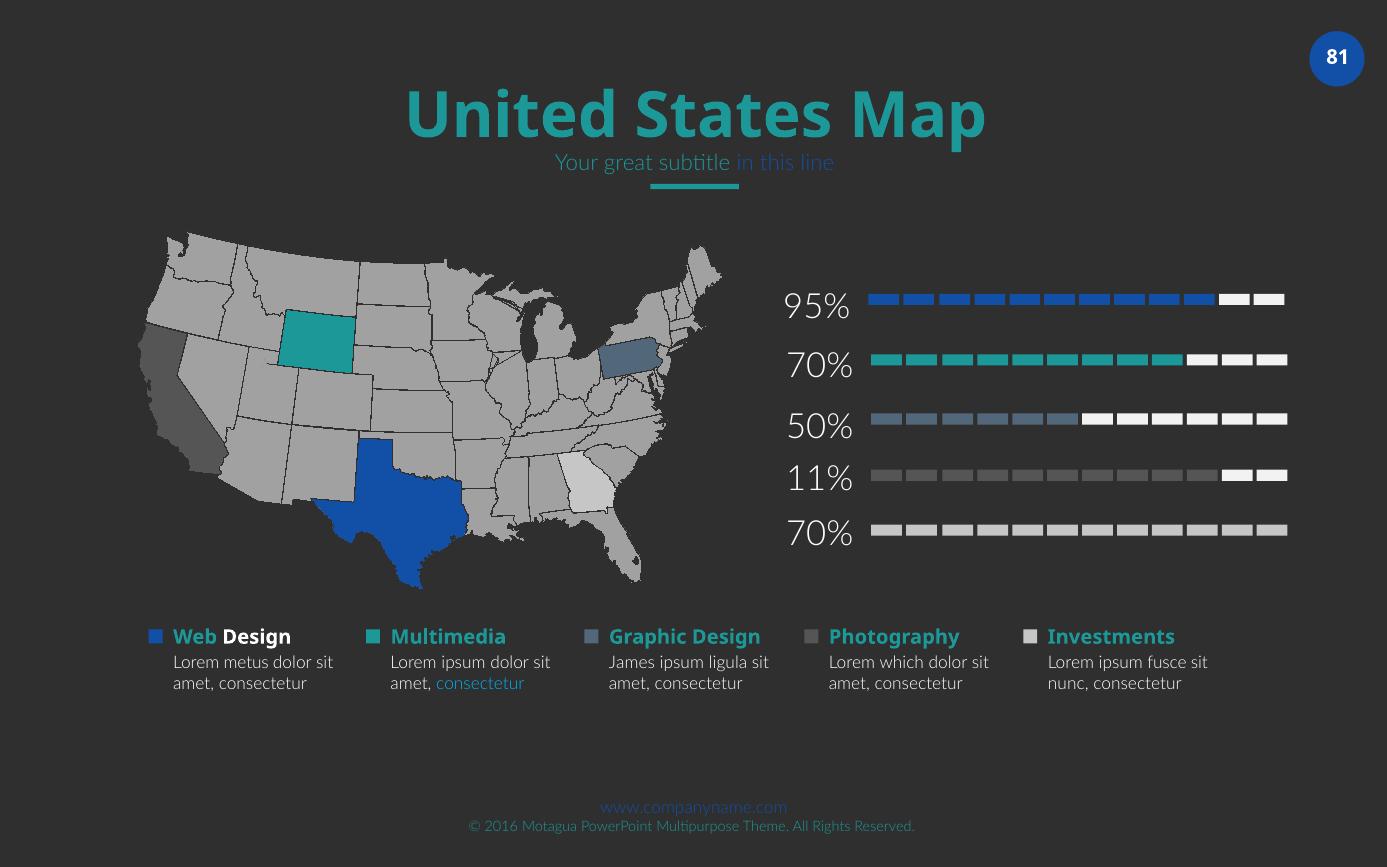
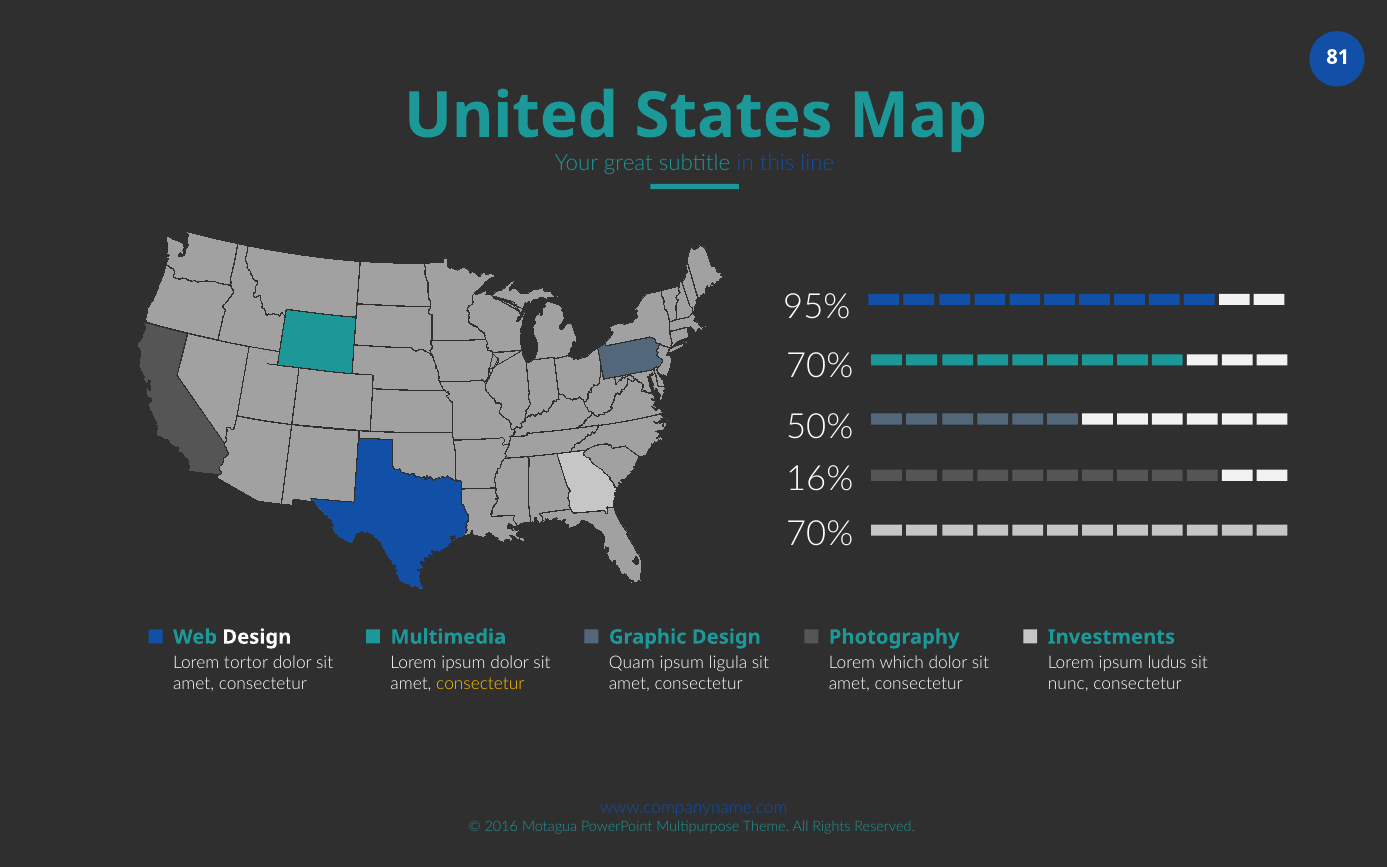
11%: 11% -> 16%
metus: metus -> tortor
James: James -> Quam
fusce: fusce -> ludus
consectetur at (480, 684) colour: light blue -> yellow
